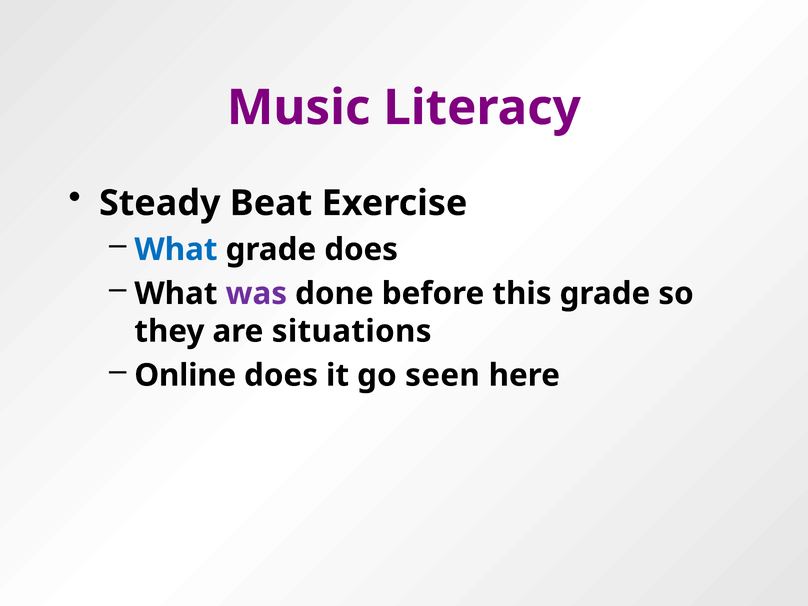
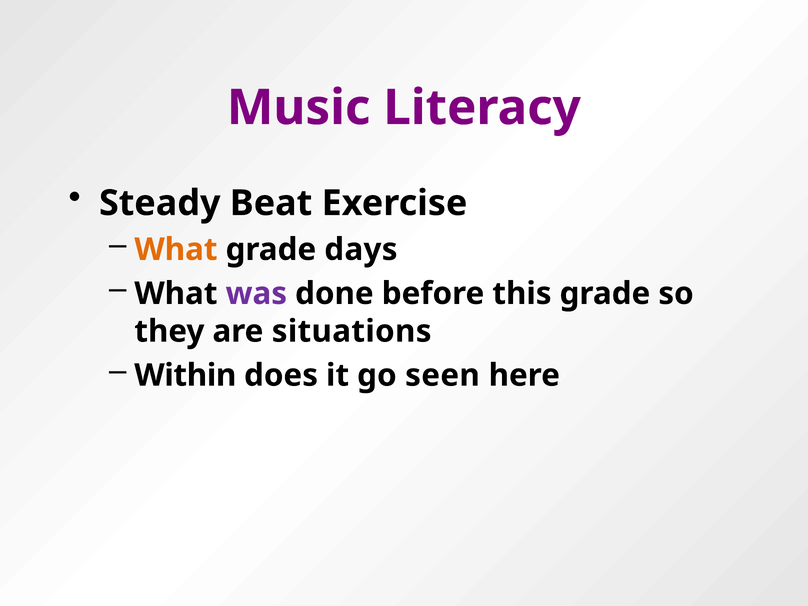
What at (176, 250) colour: blue -> orange
grade does: does -> days
Online: Online -> Within
